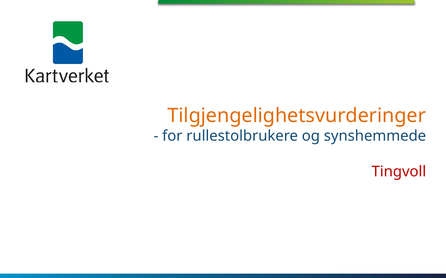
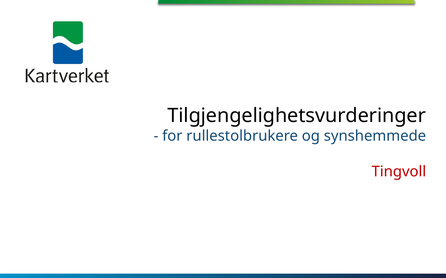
Tilgjengelighetsvurderinger colour: orange -> black
